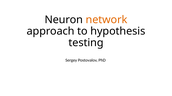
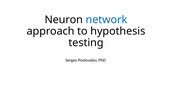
network colour: orange -> blue
